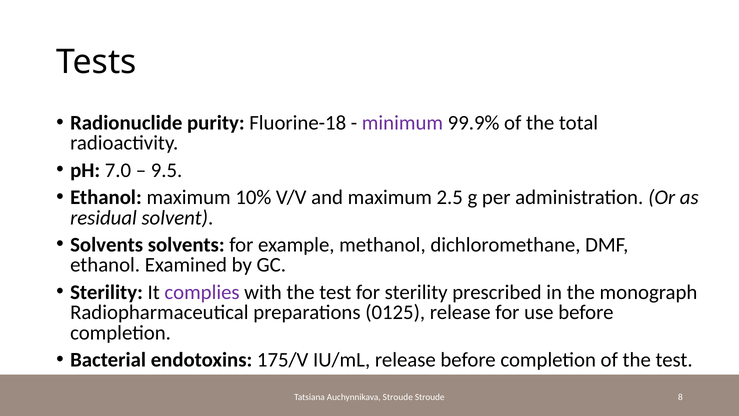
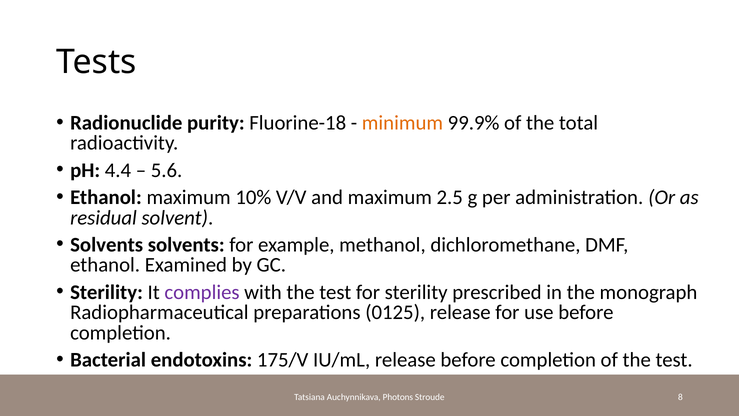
minimum colour: purple -> orange
7.0: 7.0 -> 4.4
9.5: 9.5 -> 5.6
Auchynnikava Stroude: Stroude -> Photons
